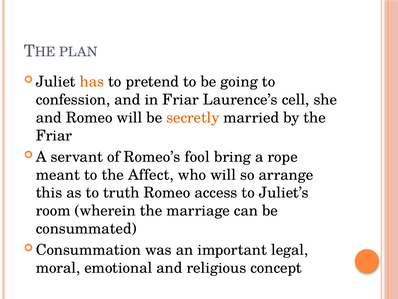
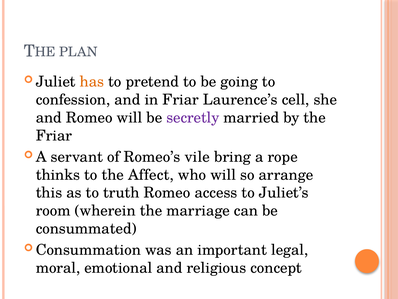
secretly colour: orange -> purple
fool: fool -> vile
meant: meant -> thinks
